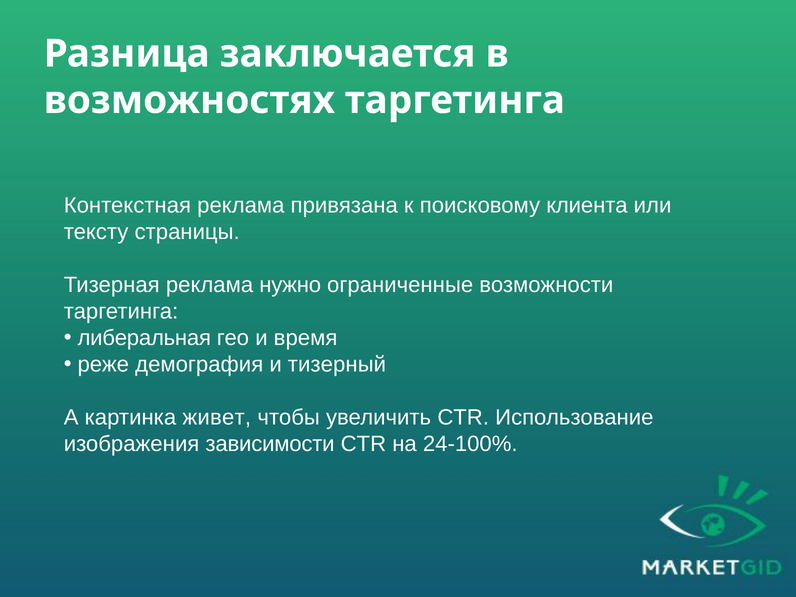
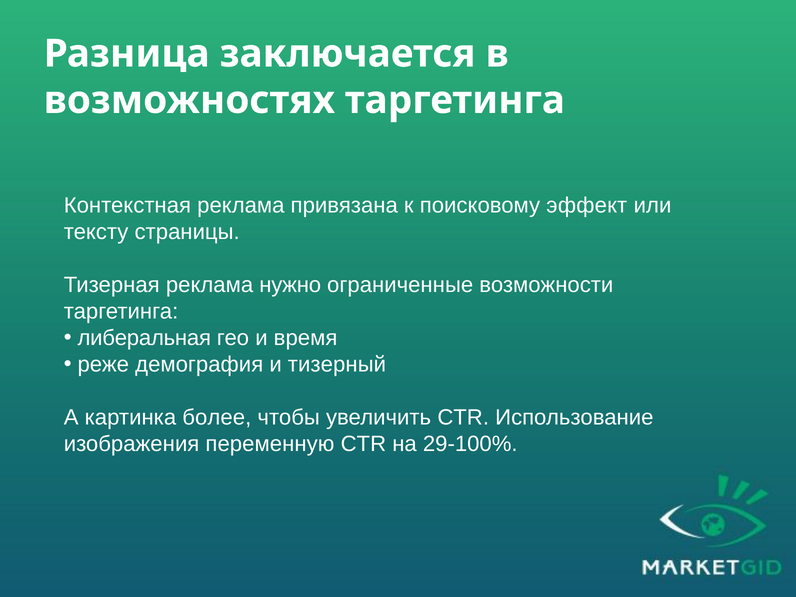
клиента: клиента -> эффект
живет: живет -> более
зависимости: зависимости -> переменную
24-100%: 24-100% -> 29-100%
